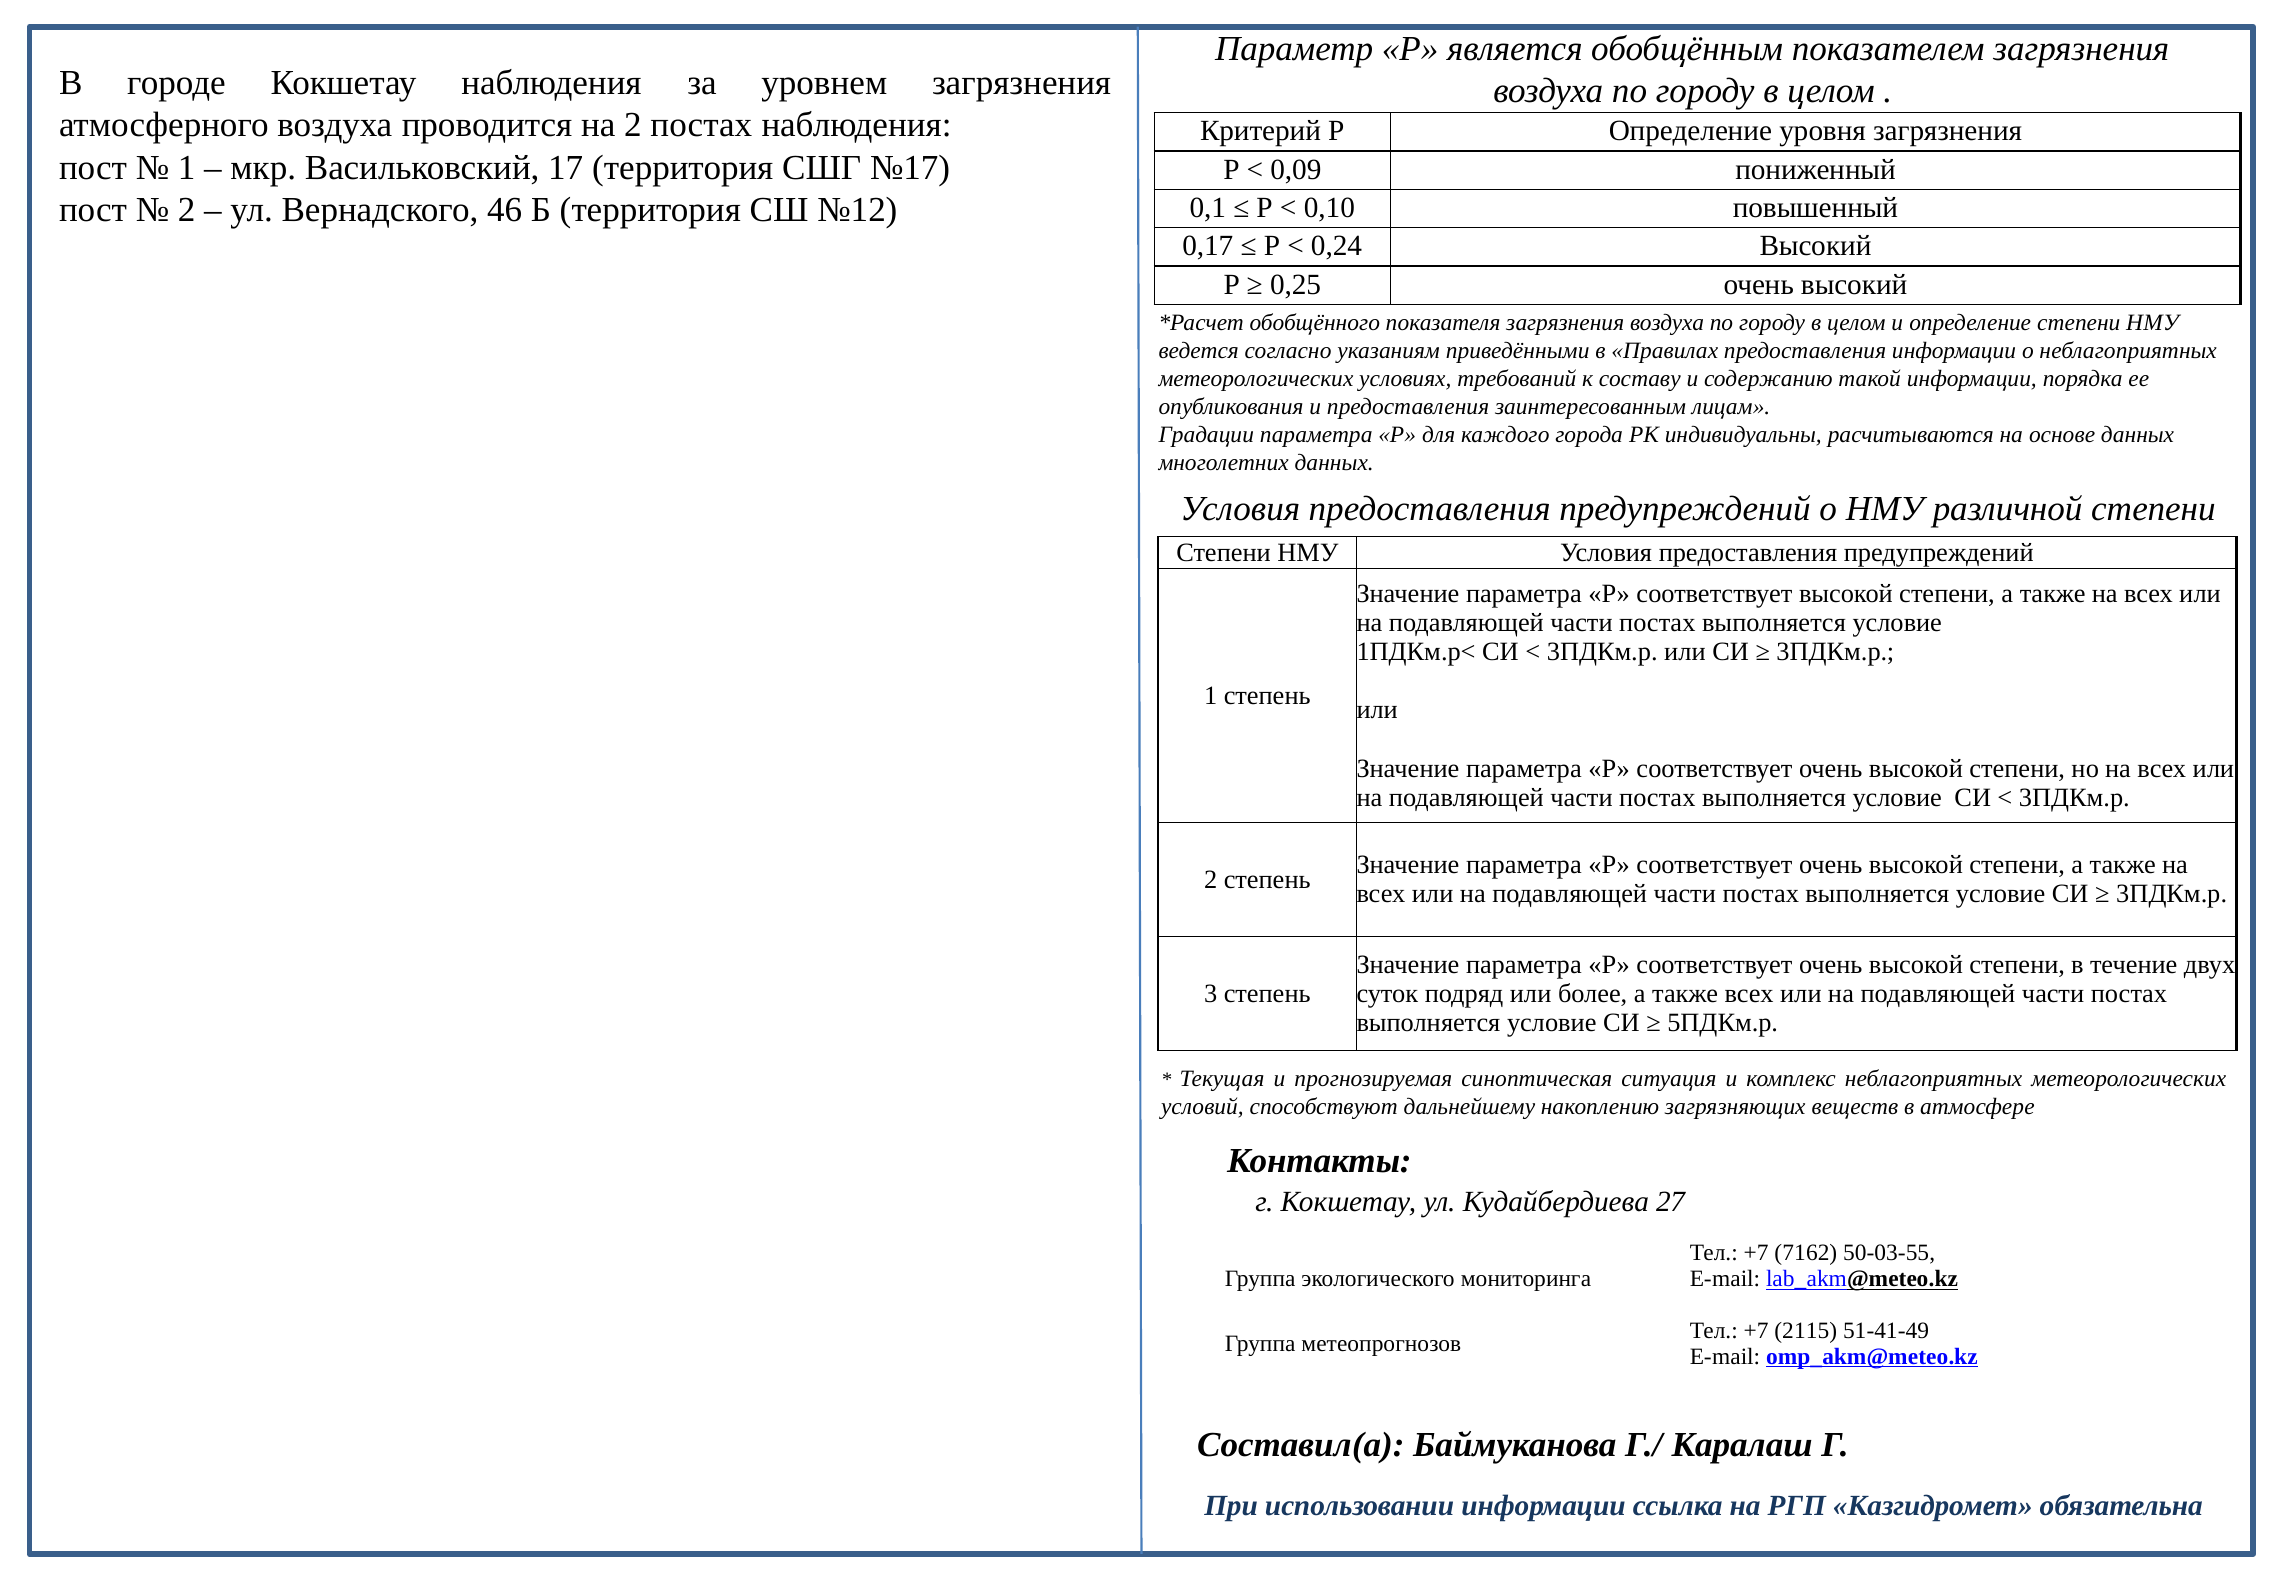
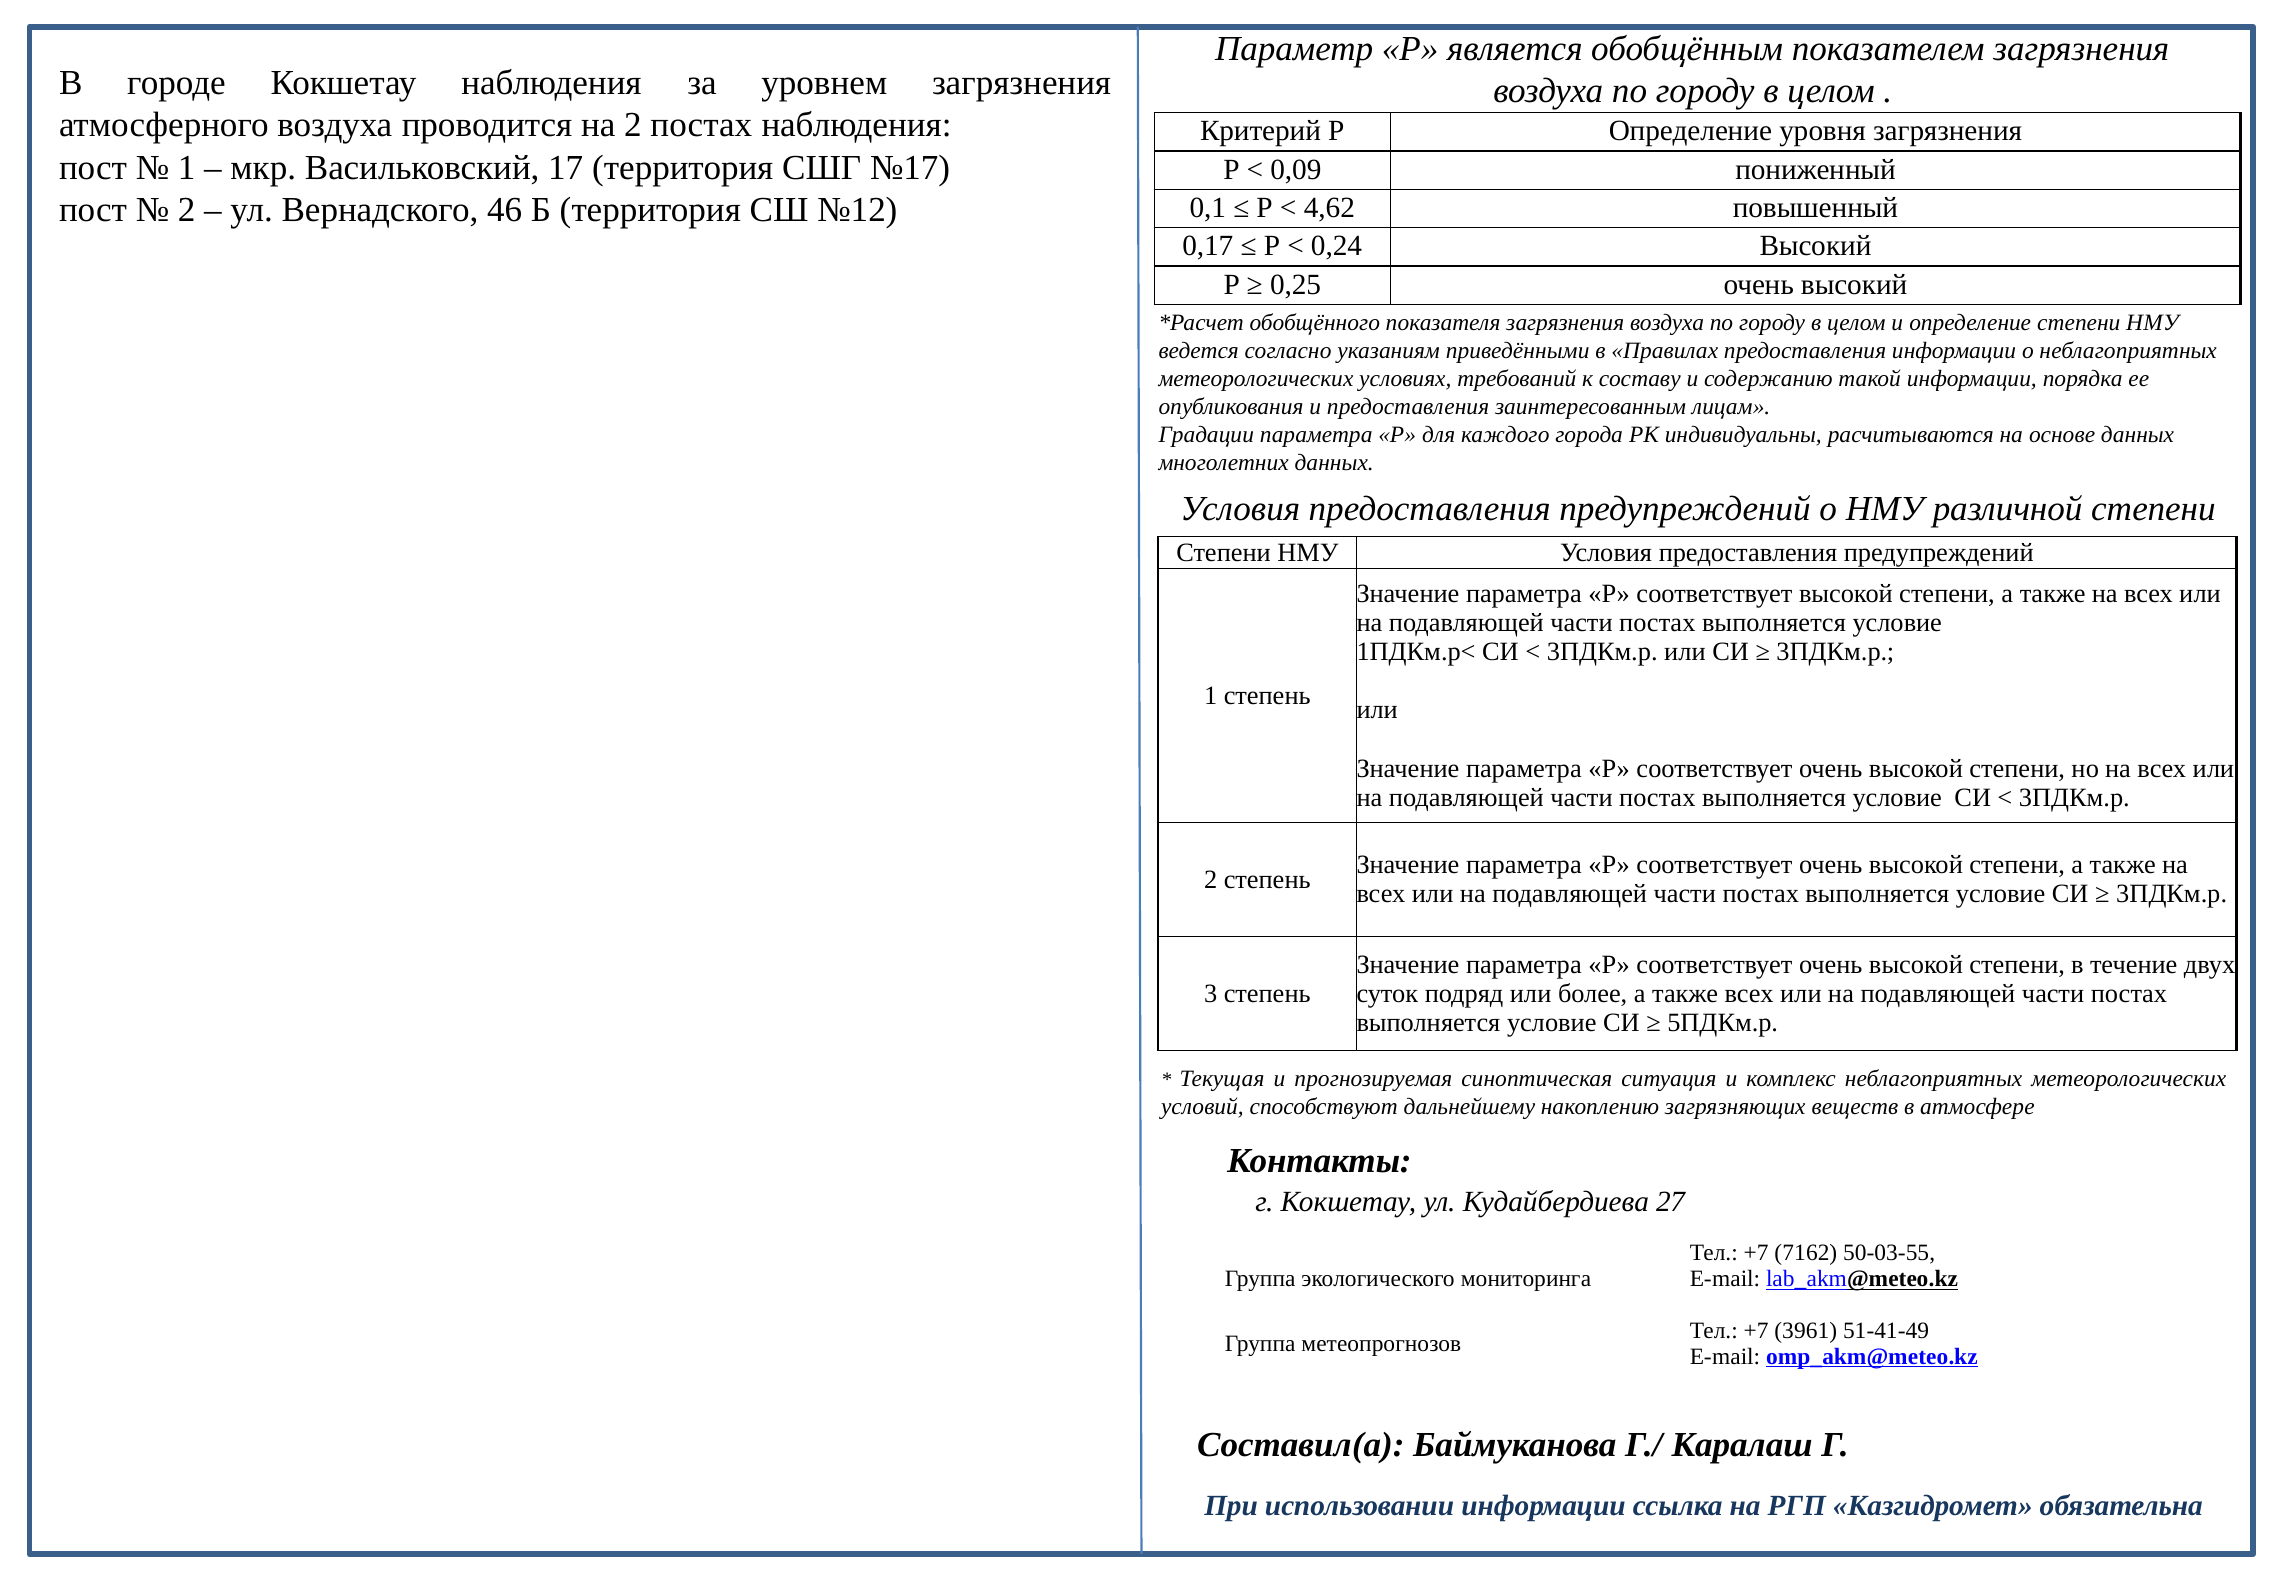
0,10: 0,10 -> 4,62
2115: 2115 -> 3961
